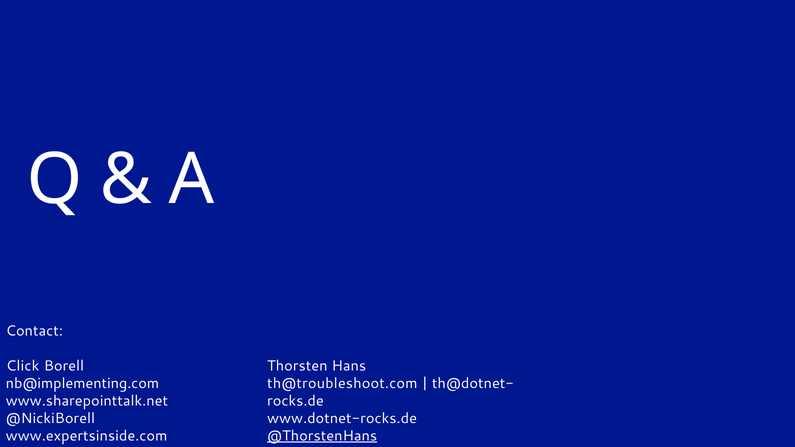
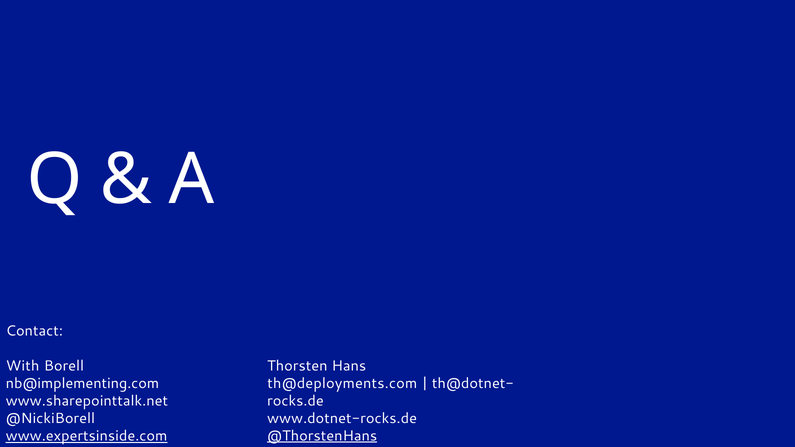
Click: Click -> With
th@troubleshoot.com: th@troubleshoot.com -> th@deployments.com
www.expertsinside.com at (87, 436) underline: none -> present
